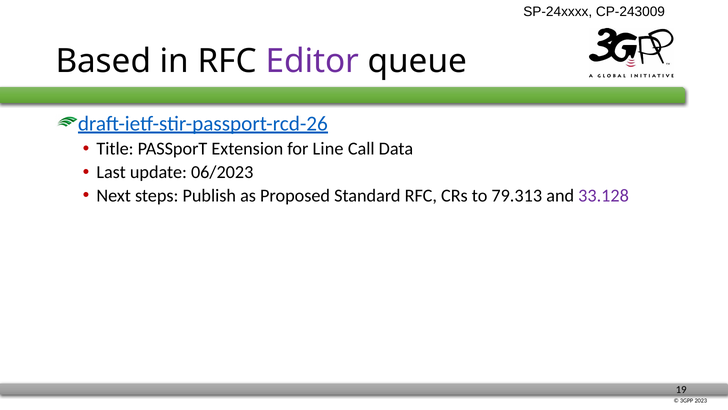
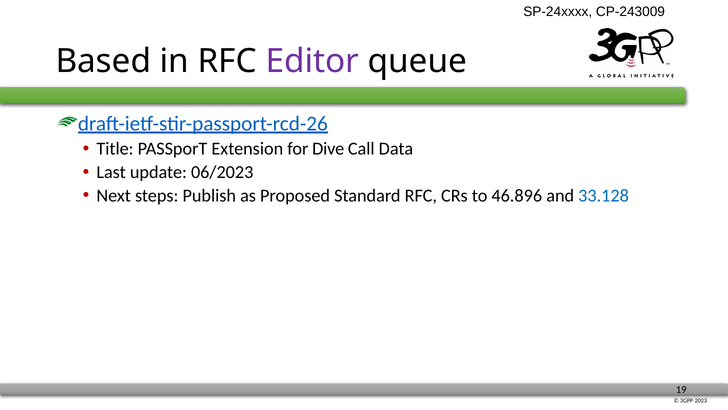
Line: Line -> Dive
79.313: 79.313 -> 46.896
33.128 colour: purple -> blue
